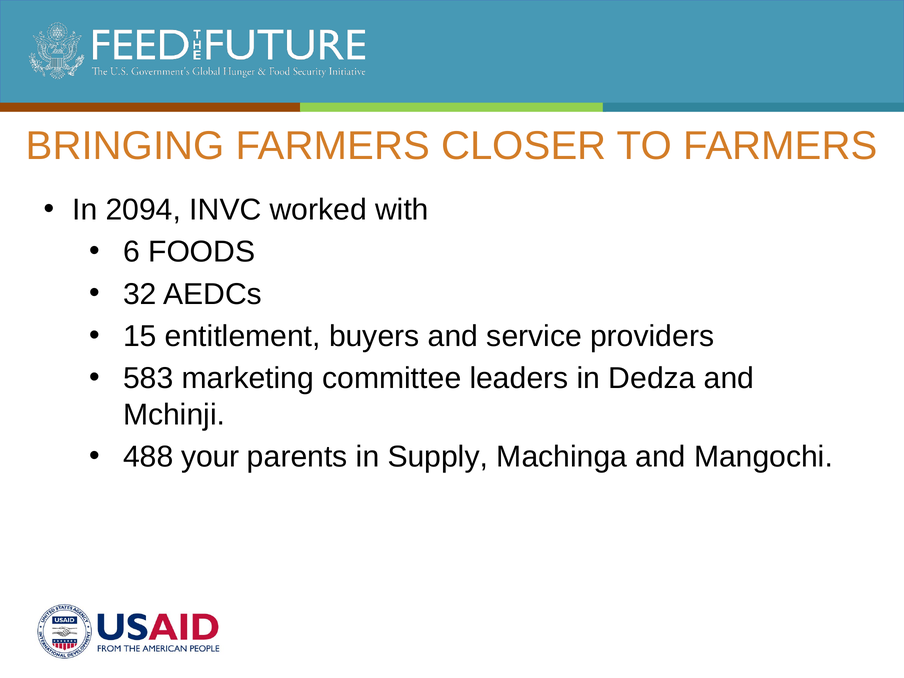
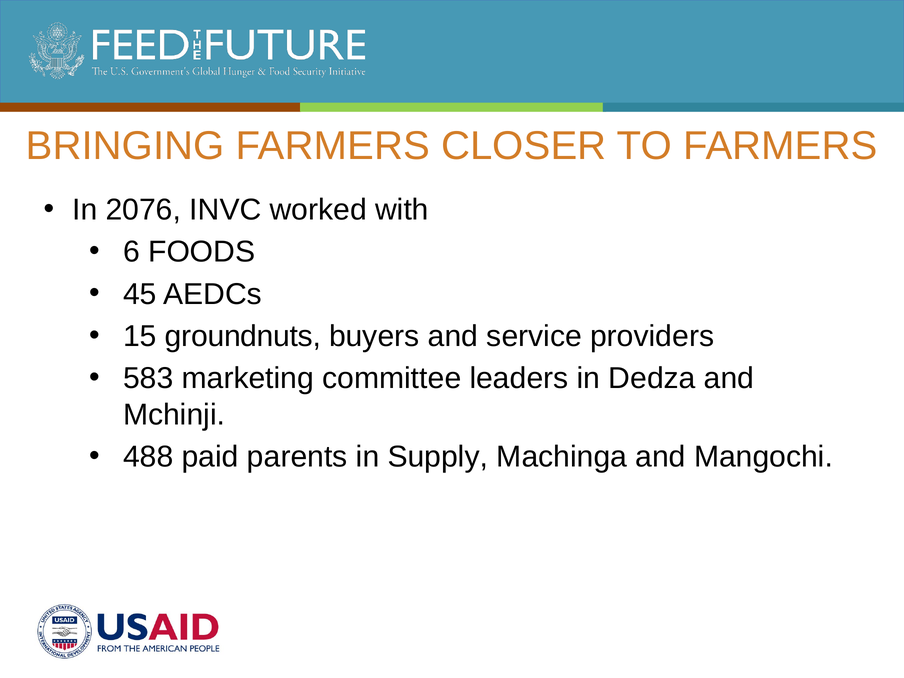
2094: 2094 -> 2076
32: 32 -> 45
entitlement: entitlement -> groundnuts
your: your -> paid
